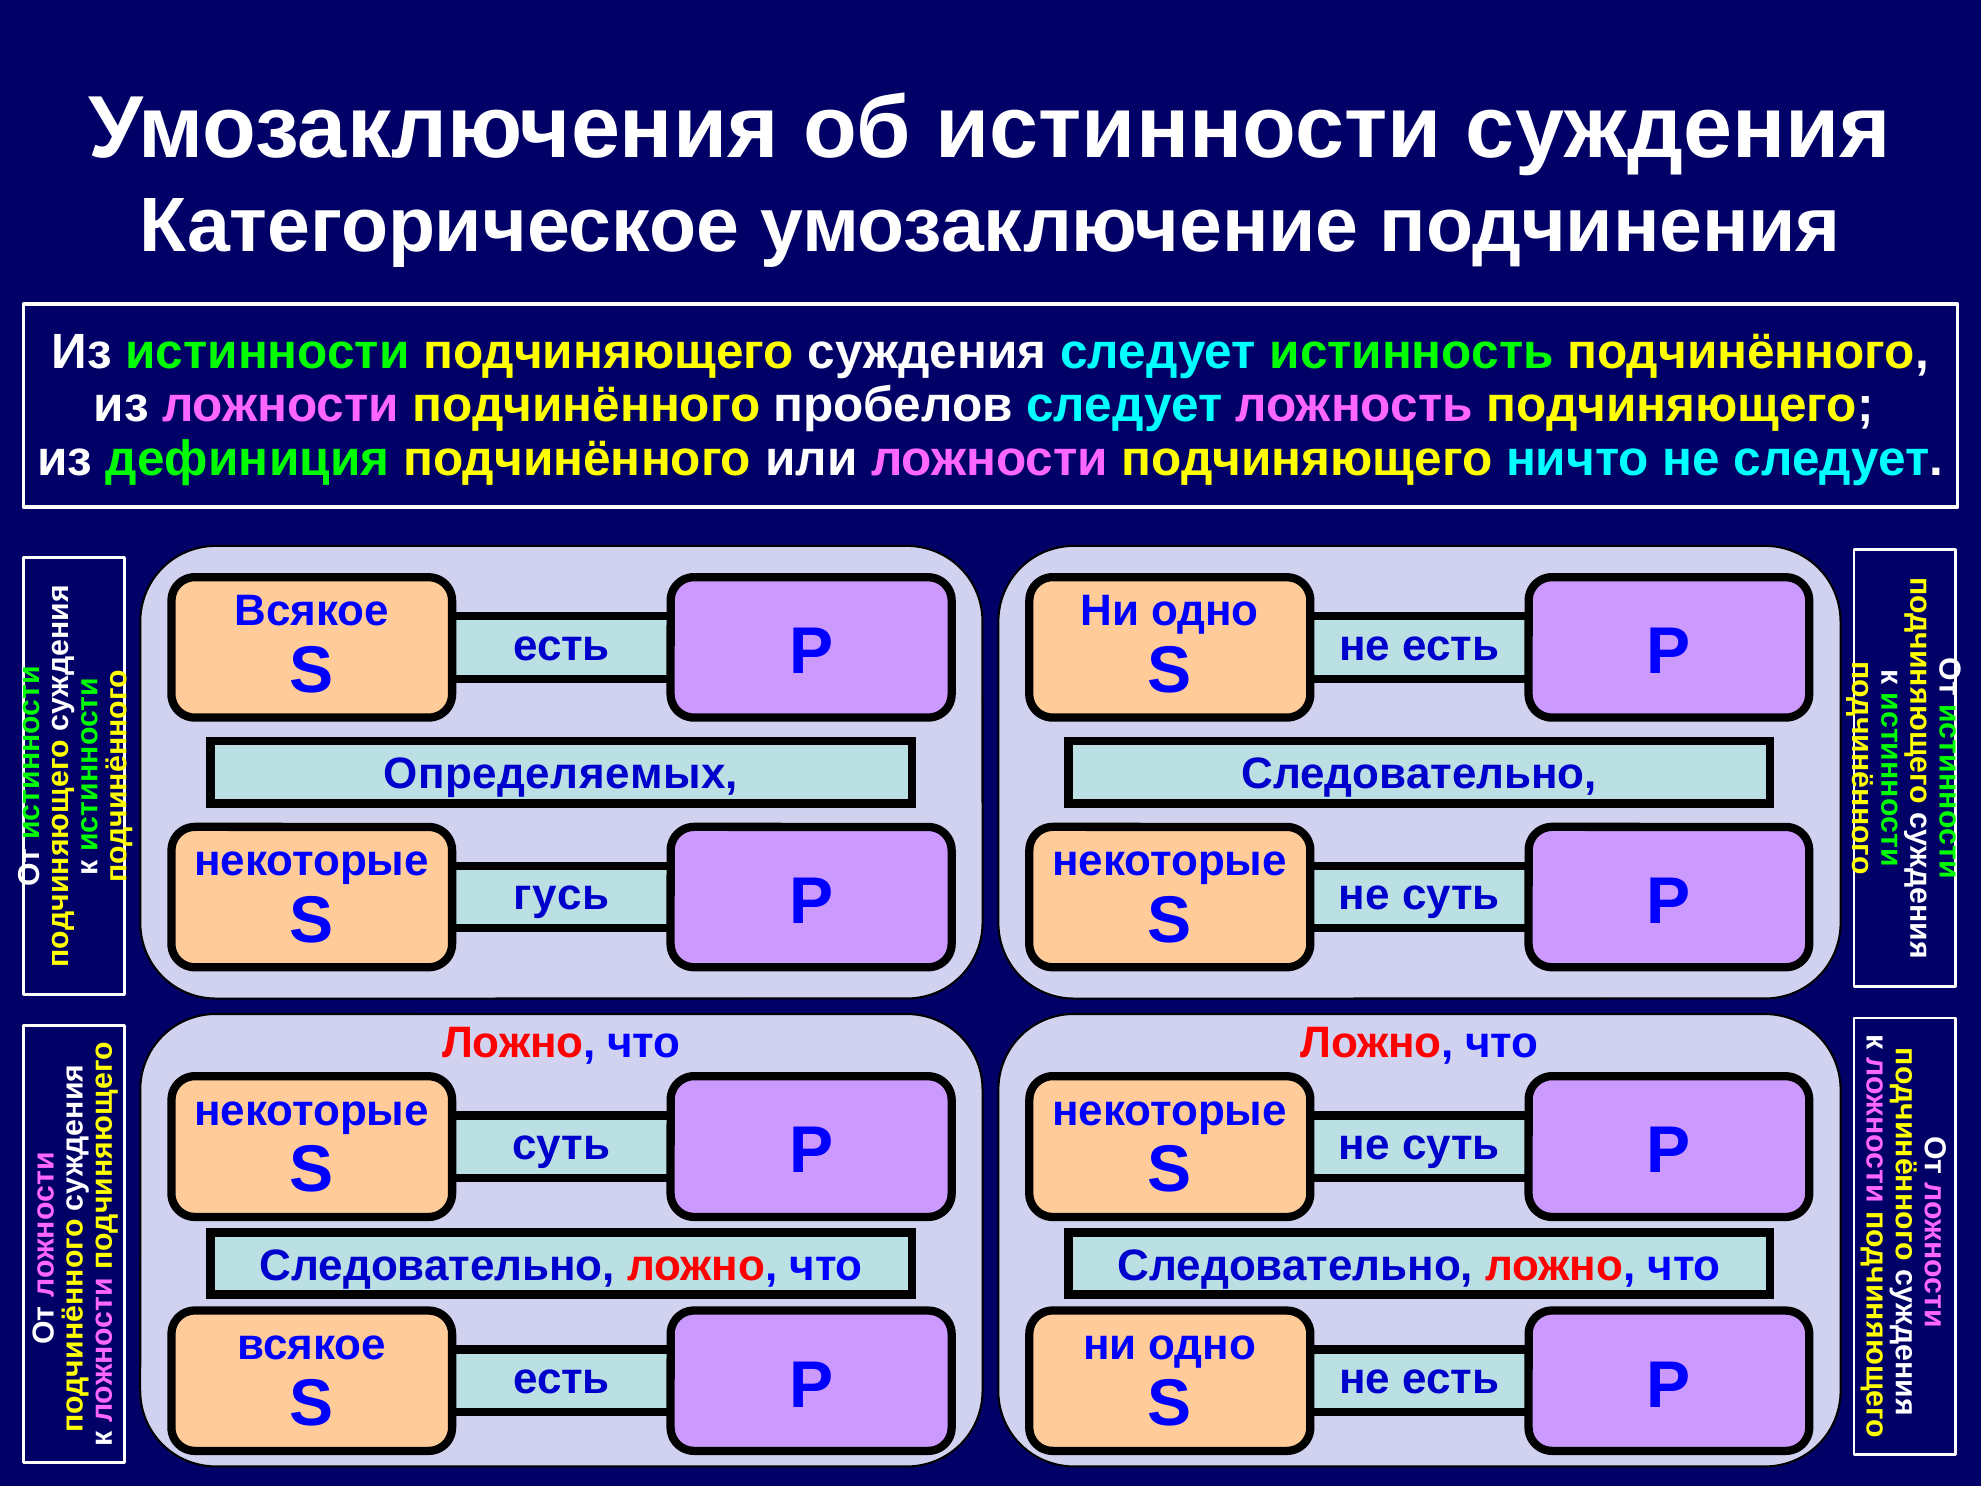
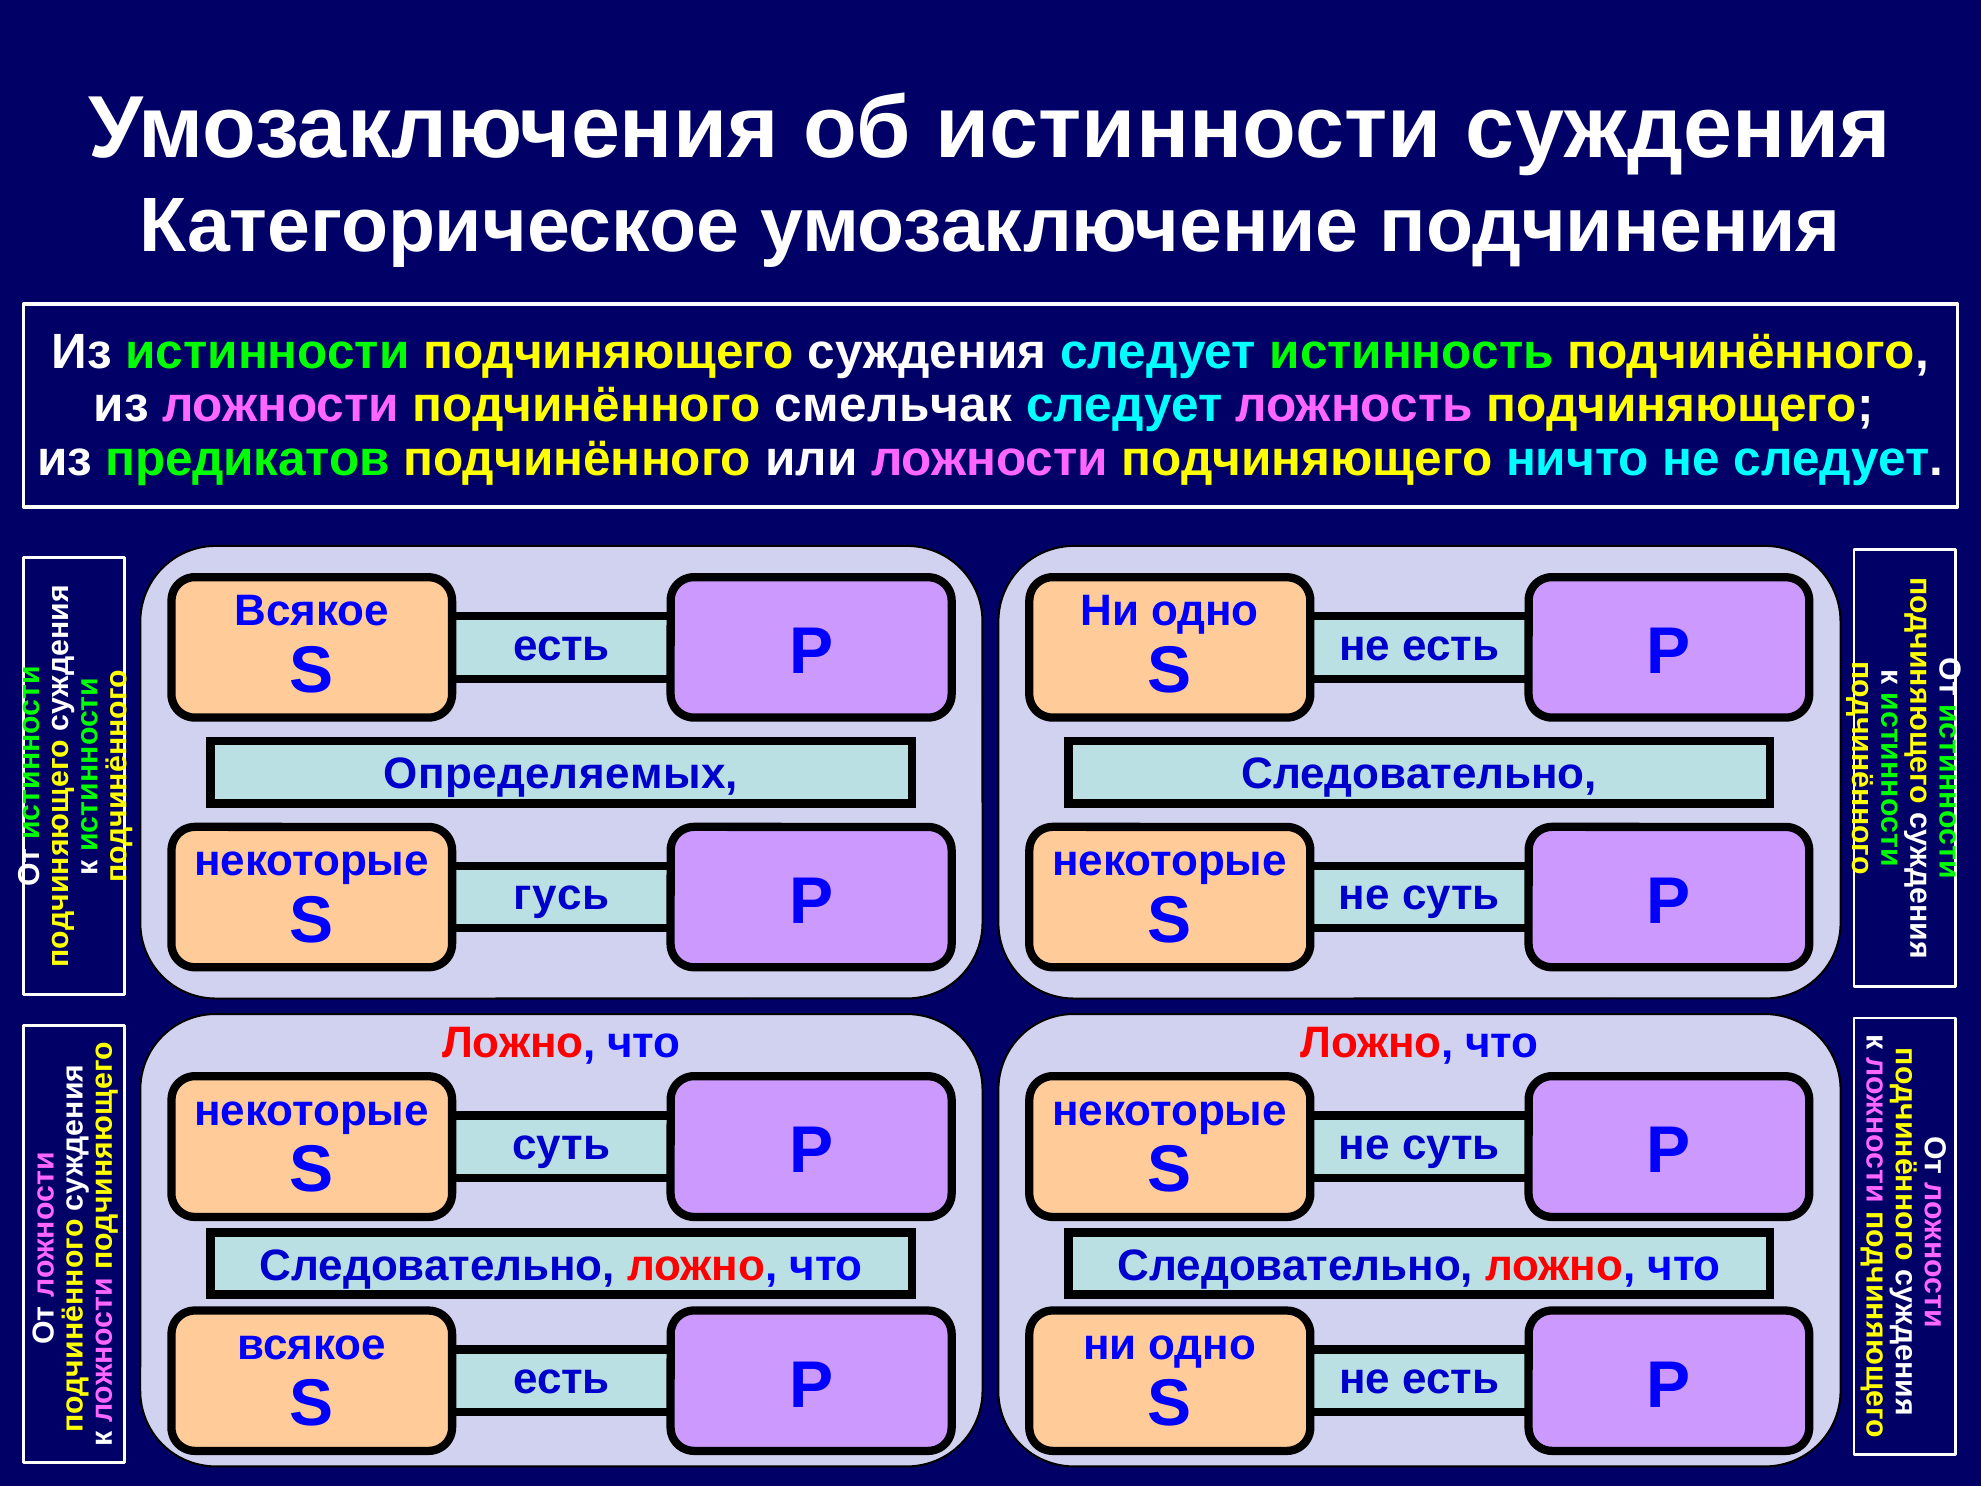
пробелов: пробелов -> смельчак
дефиниция: дефиниция -> предикатов
